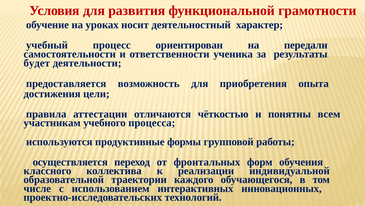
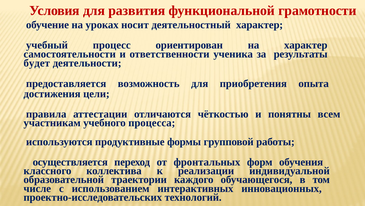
на передали: передали -> характер
